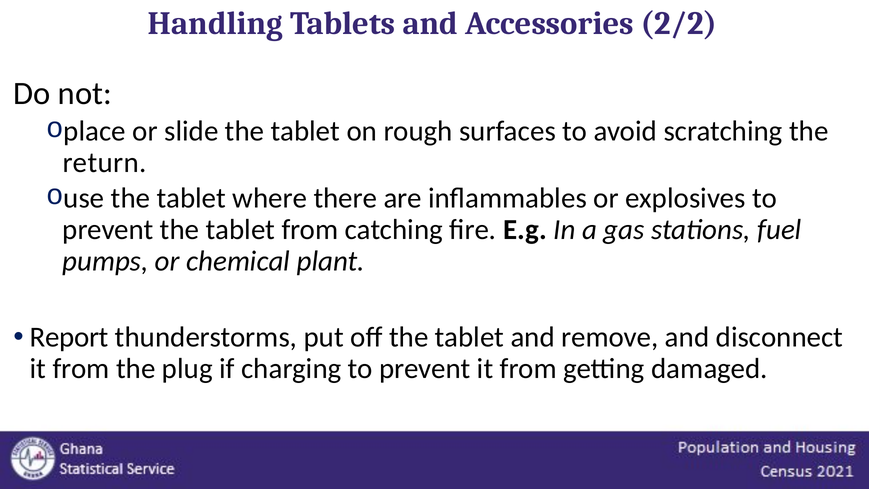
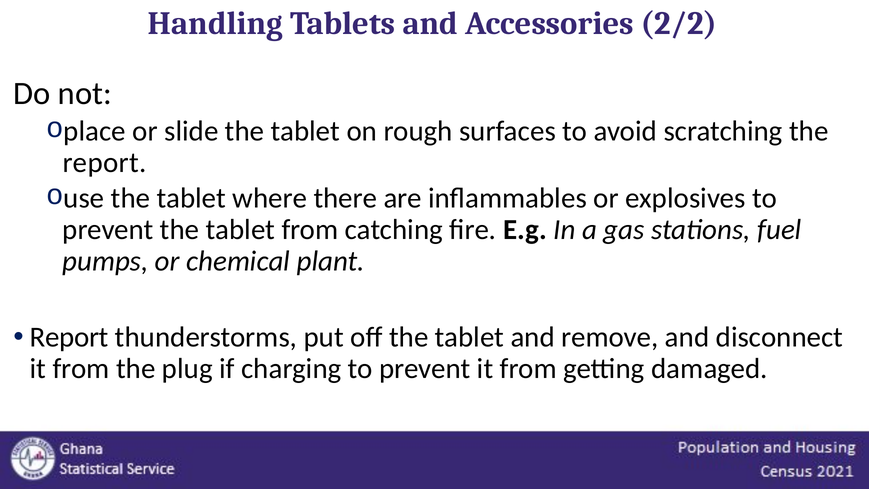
return at (104, 162): return -> report
